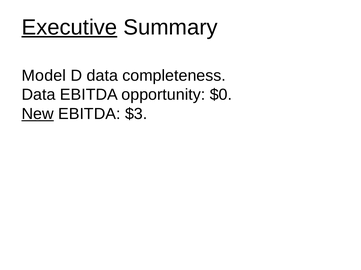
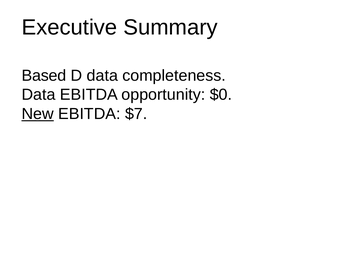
Executive underline: present -> none
Model: Model -> Based
$3: $3 -> $7
